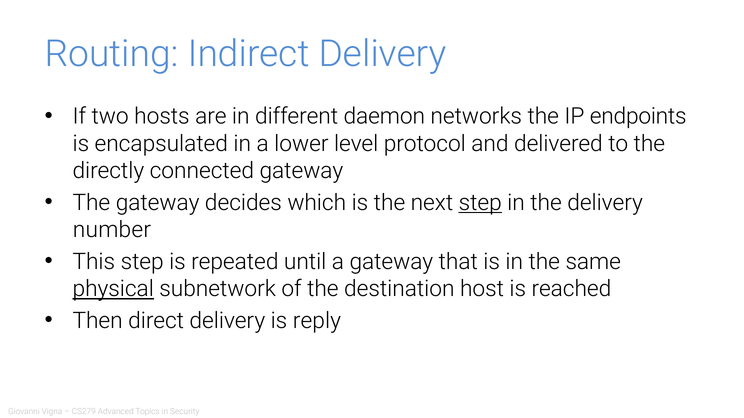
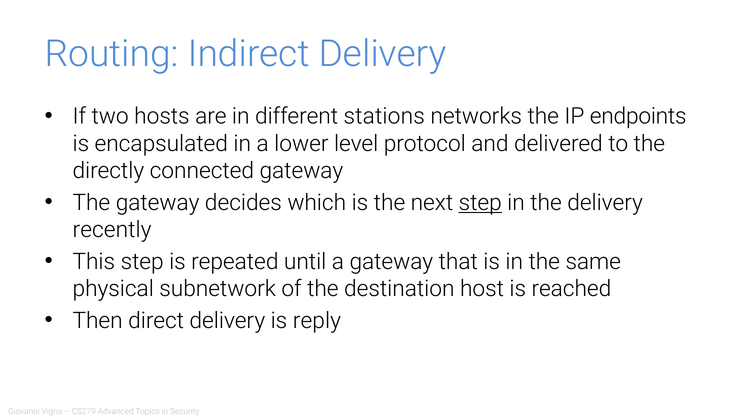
daemon: daemon -> stations
number: number -> recently
physical underline: present -> none
